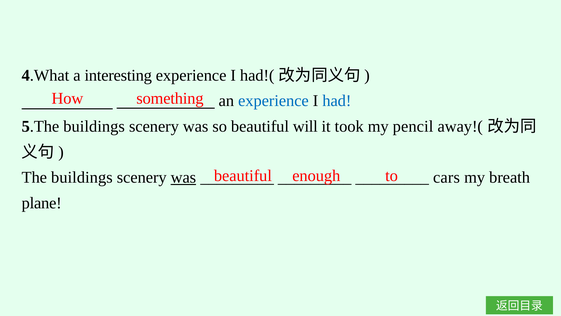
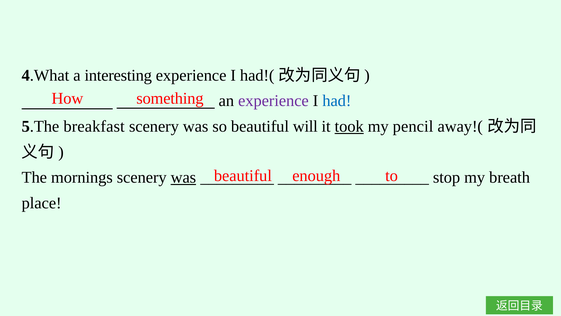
experience at (273, 101) colour: blue -> purple
5.The buildings: buildings -> breakfast
took underline: none -> present
The buildings: buildings -> mornings
cars: cars -> stop
plane: plane -> place
